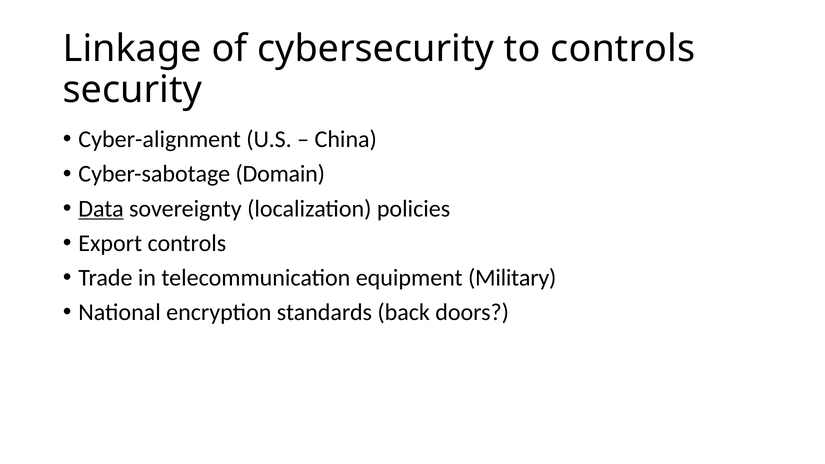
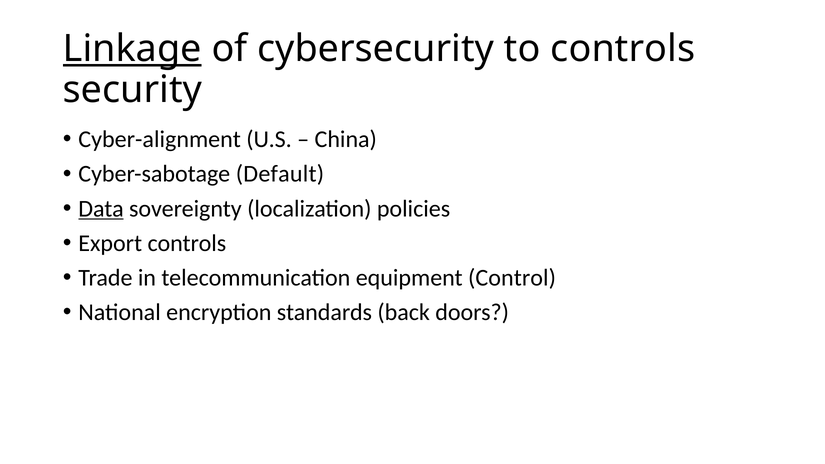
Linkage underline: none -> present
Domain: Domain -> Default
Military: Military -> Control
